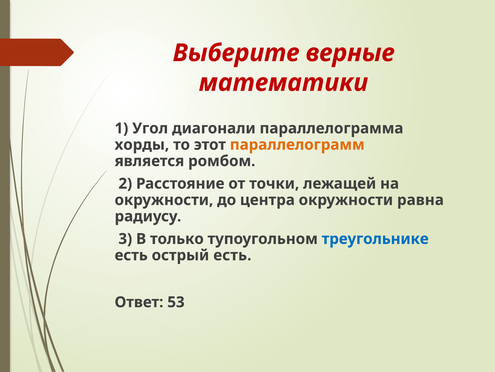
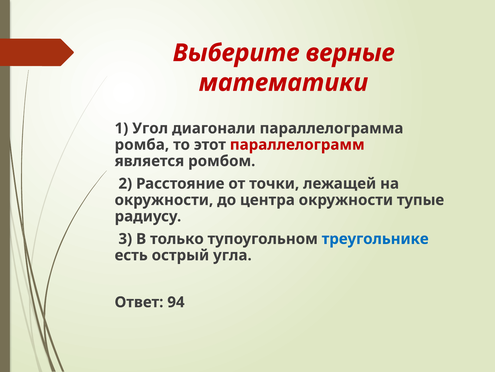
хорды: хорды -> ромба
параллелограмм colour: orange -> red
равна: равна -> тупые
острый есть: есть -> угла
53: 53 -> 94
